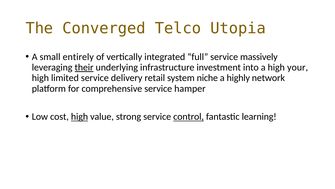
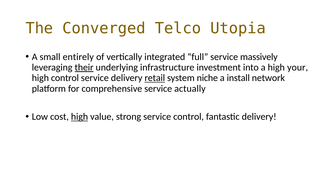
high limited: limited -> control
retail underline: none -> present
highly: highly -> install
hamper: hamper -> actually
control at (189, 116) underline: present -> none
fantastic learning: learning -> delivery
